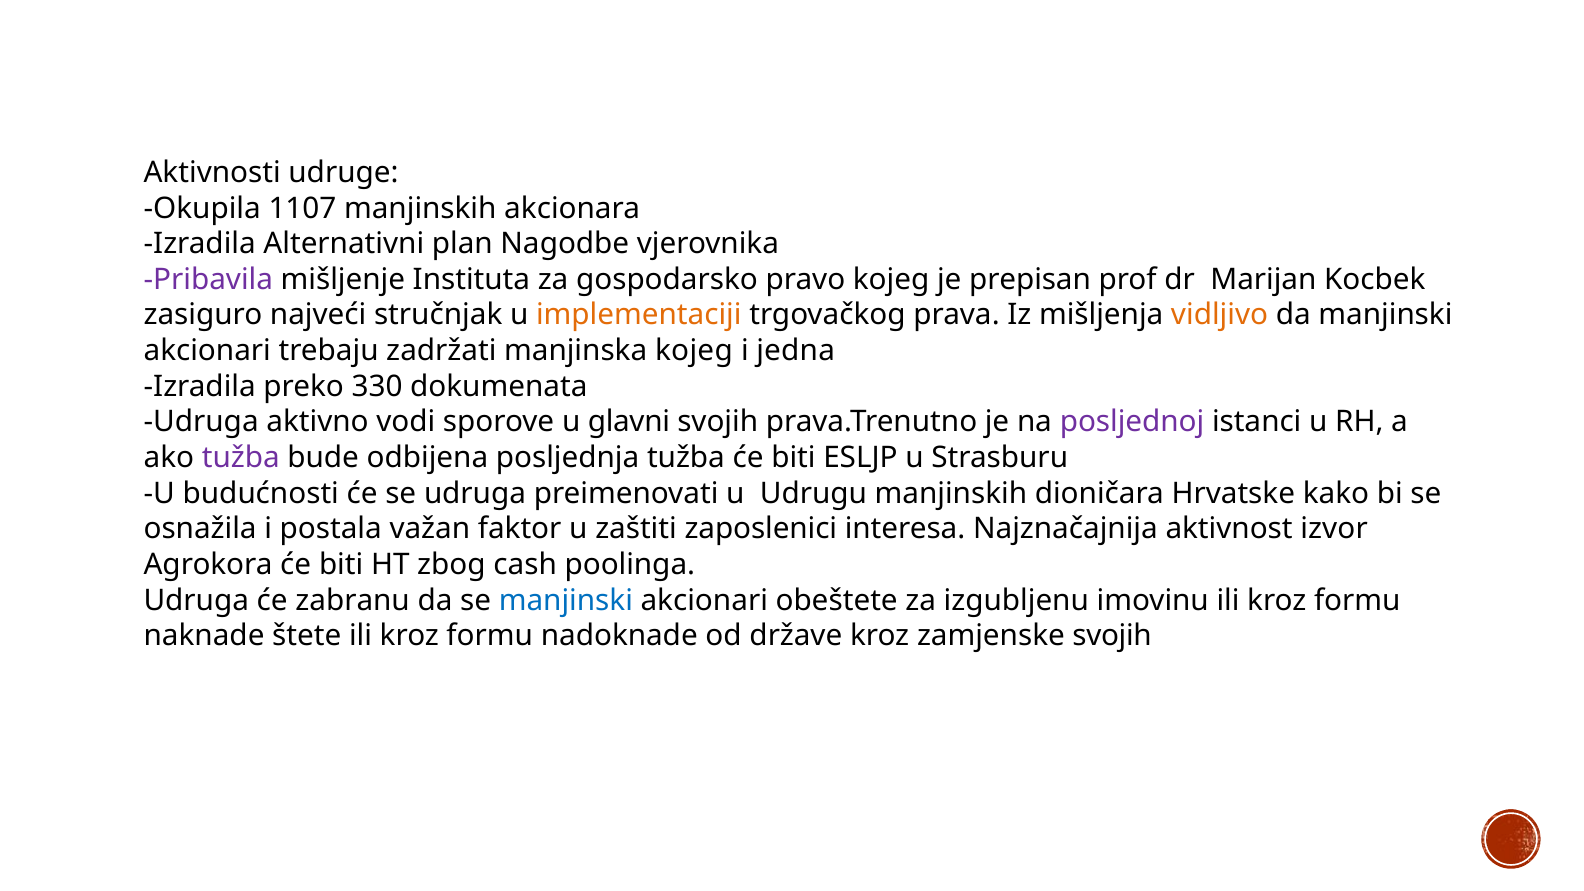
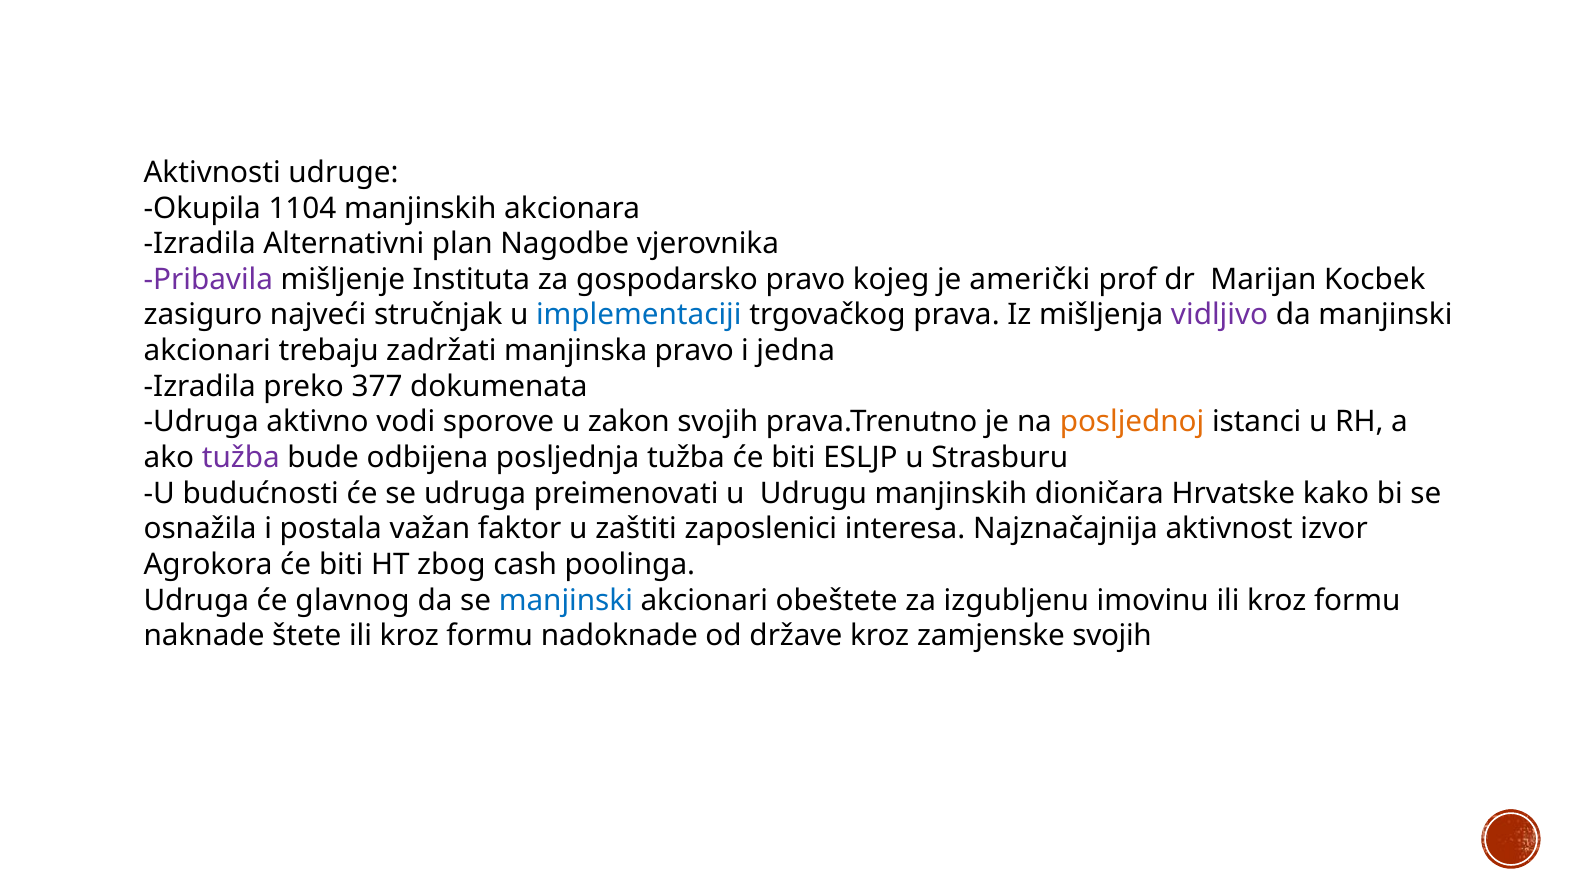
1107: 1107 -> 1104
prepisan: prepisan -> američki
implementaciji colour: orange -> blue
vidljivo colour: orange -> purple
manjinska kojeg: kojeg -> pravo
330: 330 -> 377
glavni: glavni -> zakon
posljednoj colour: purple -> orange
zabranu: zabranu -> glavnog
